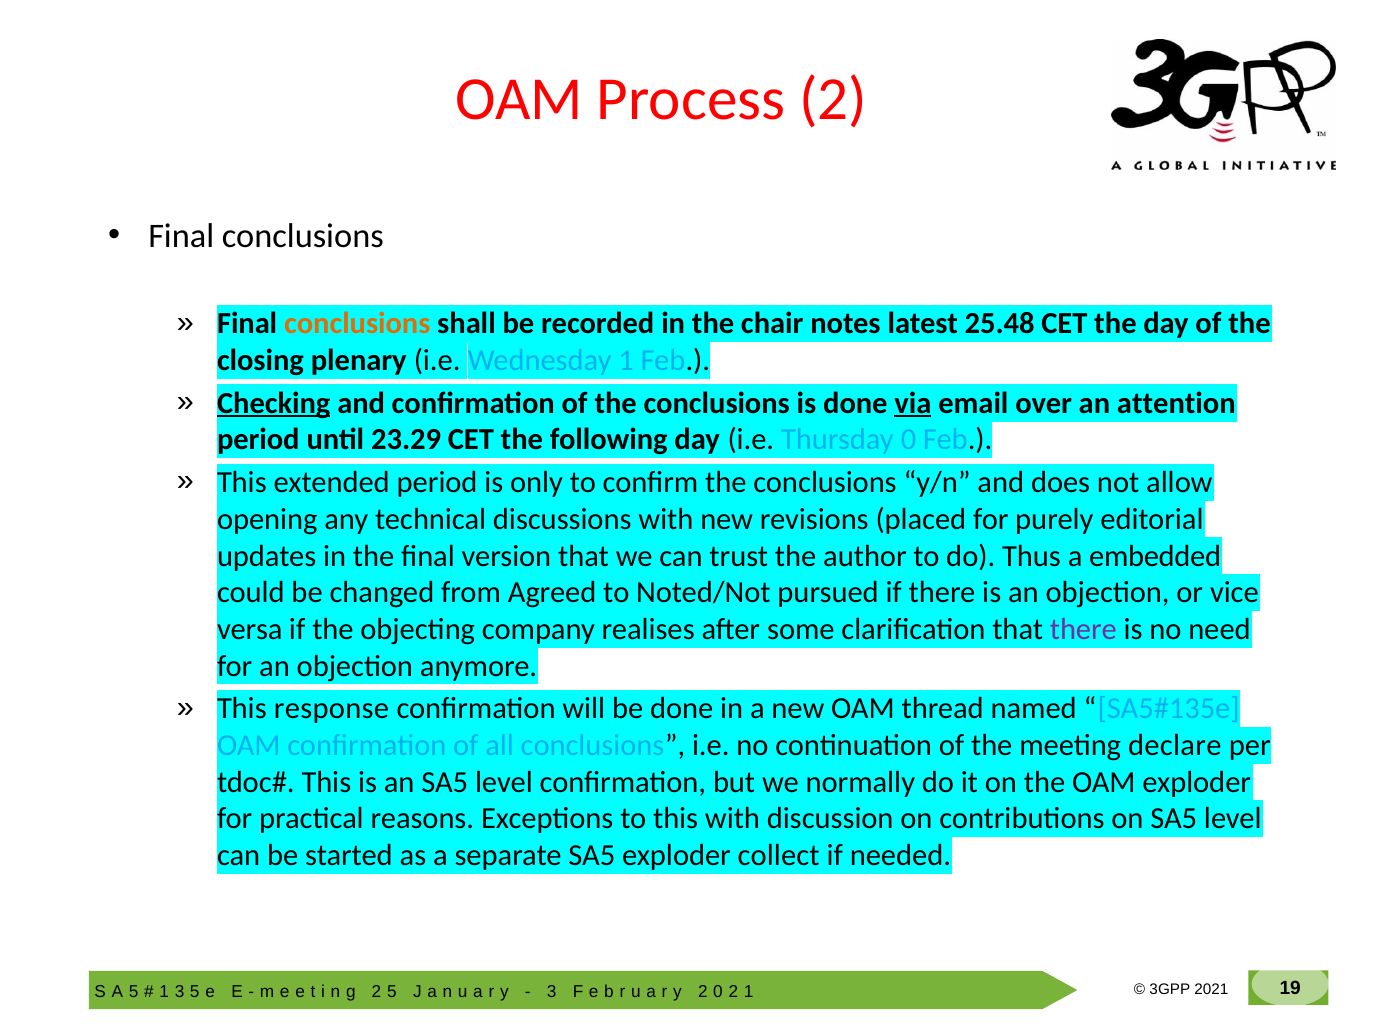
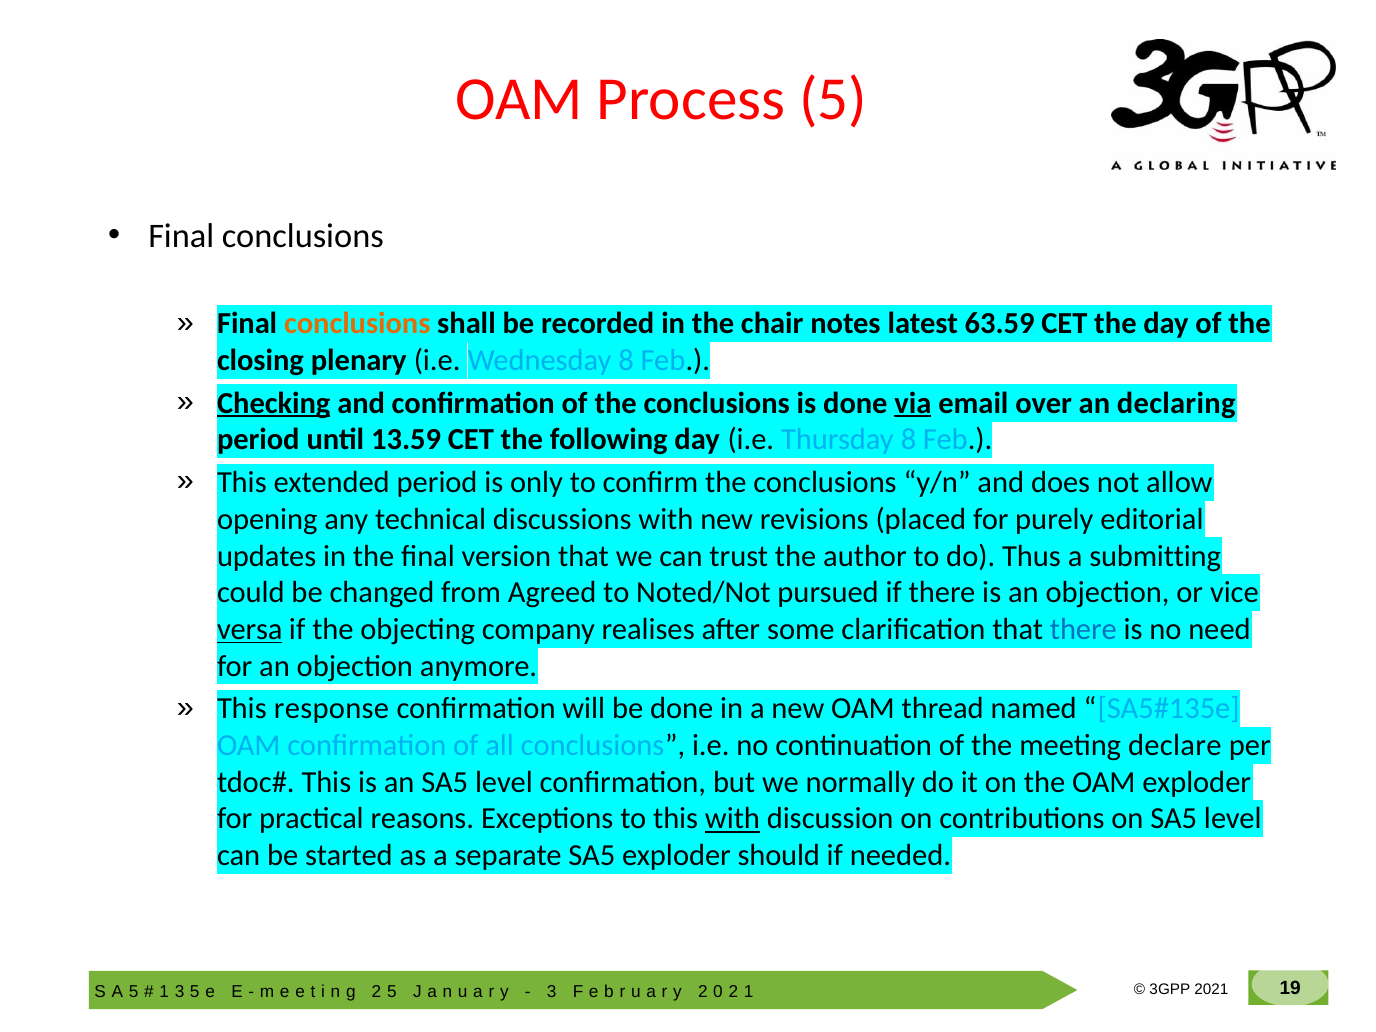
Process 2: 2 -> 5
25.48: 25.48 -> 63.59
Wednesday 1: 1 -> 8
attention: attention -> declaring
23.29: 23.29 -> 13.59
Thursday 0: 0 -> 8
embedded: embedded -> submitting
versa underline: none -> present
there at (1083, 629) colour: purple -> blue
with at (732, 819) underline: none -> present
collect: collect -> should
